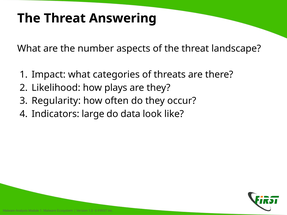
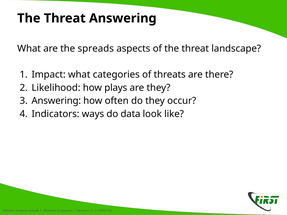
number: number -> spreads
Regularity at (56, 101): Regularity -> Answering
large: large -> ways
